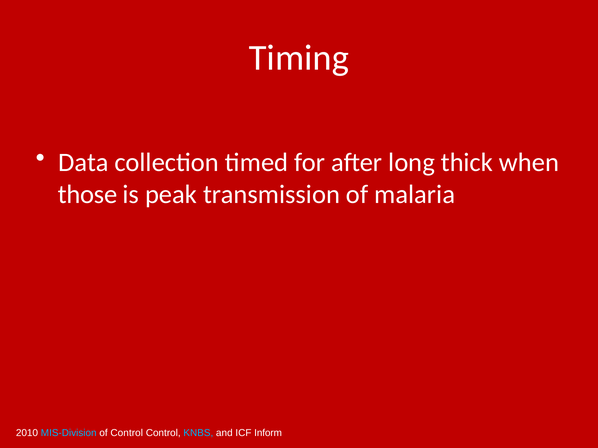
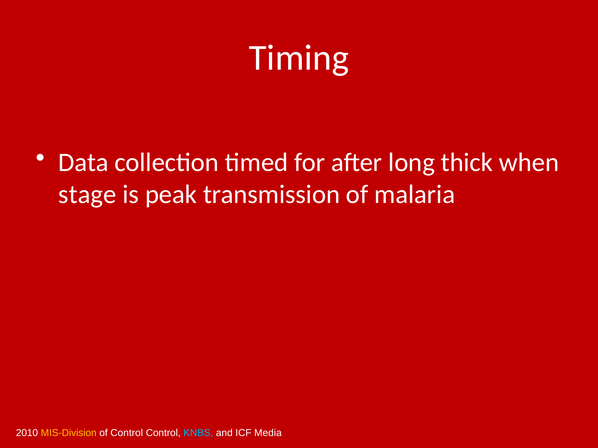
those: those -> stage
MIS-Division colour: light blue -> yellow
Inform: Inform -> Media
